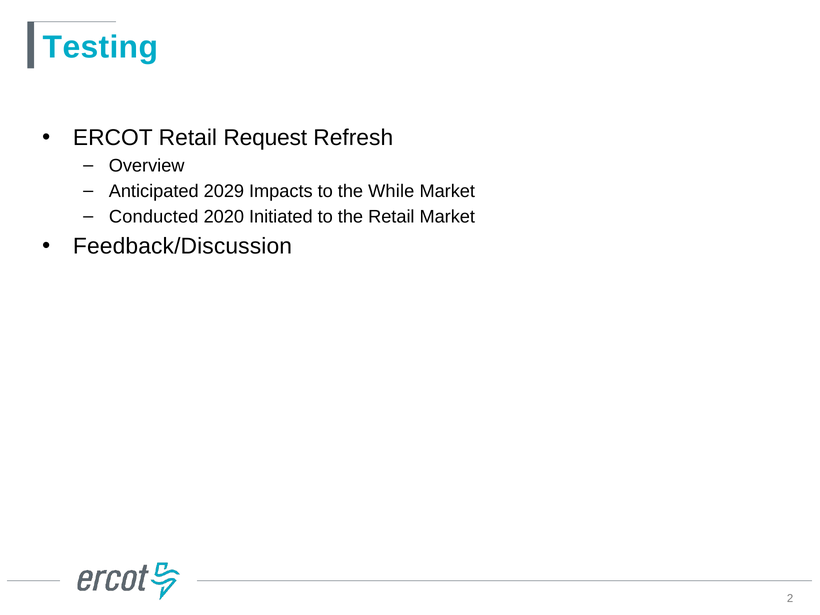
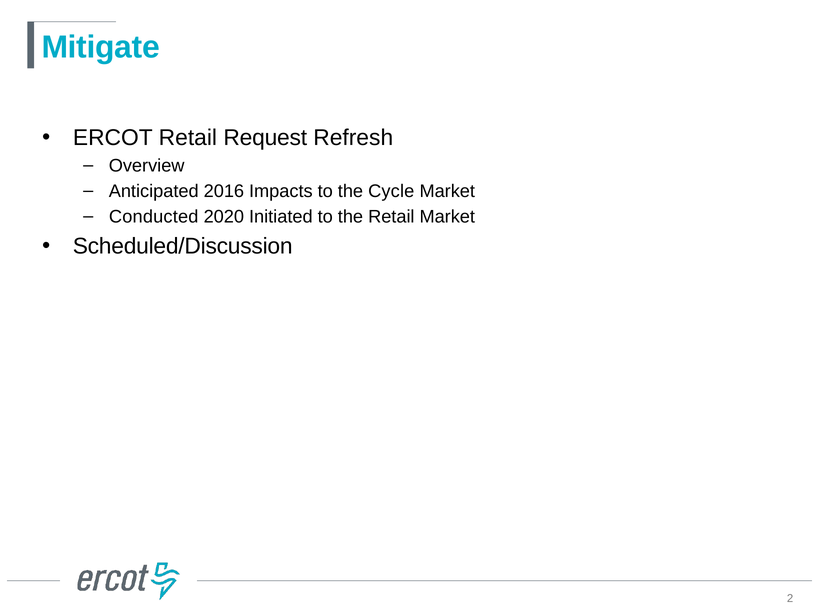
Testing: Testing -> Mitigate
2029: 2029 -> 2016
While: While -> Cycle
Feedback/Discussion: Feedback/Discussion -> Scheduled/Discussion
